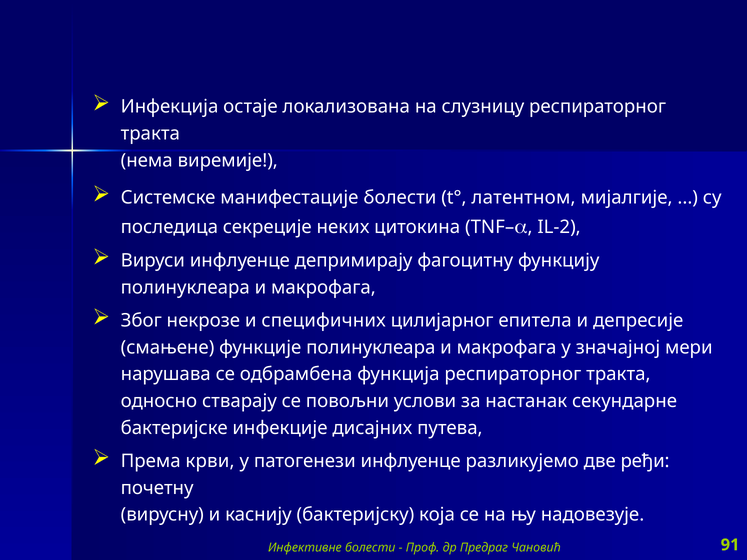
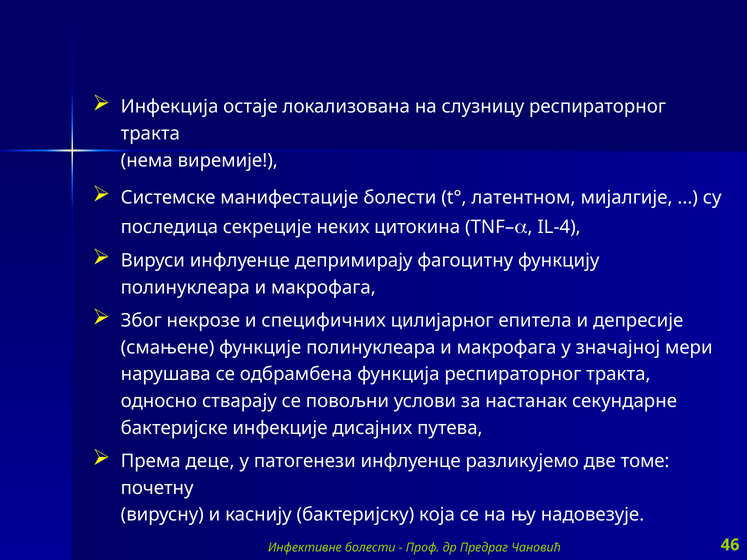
IL-2: IL-2 -> IL-4
крви: крви -> деце
ређи: ређи -> томе
91: 91 -> 46
